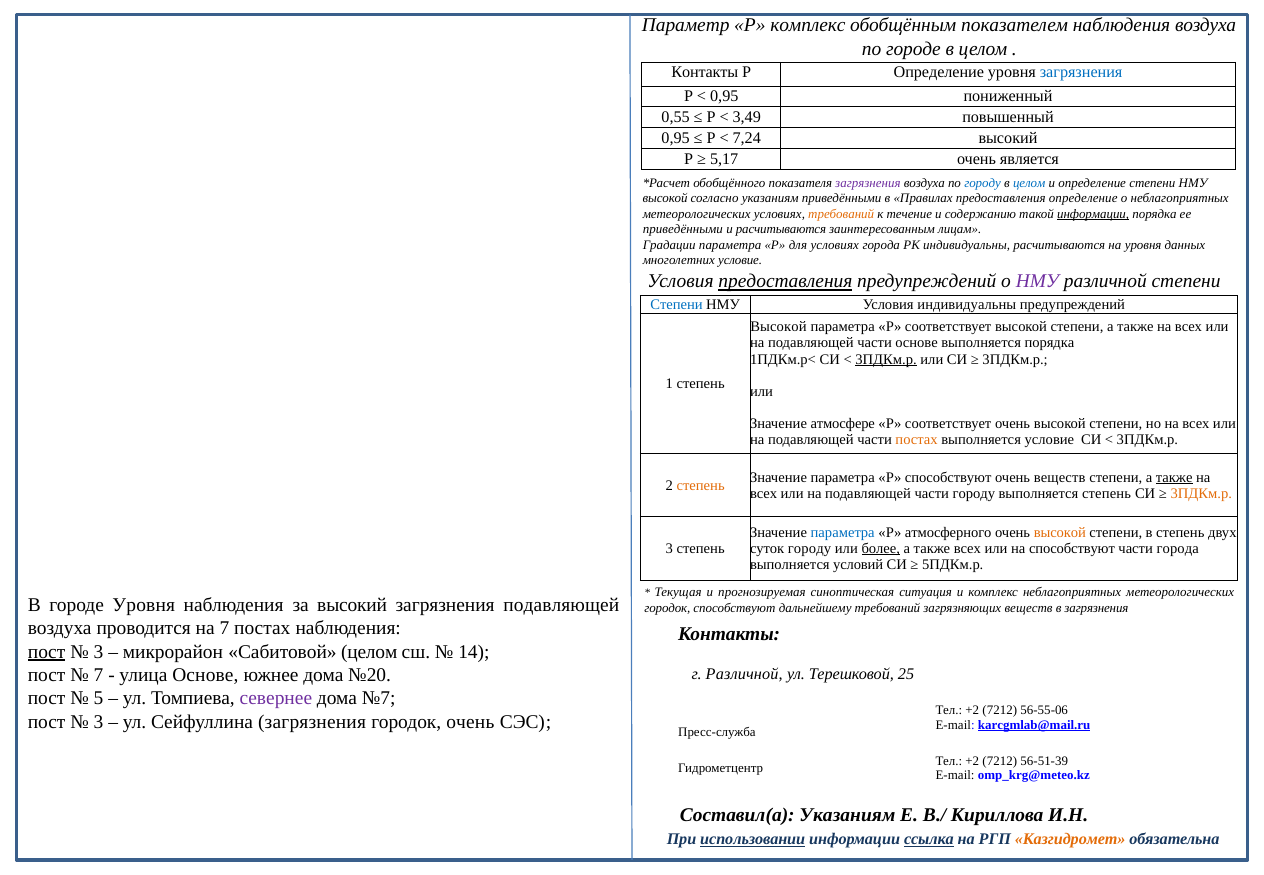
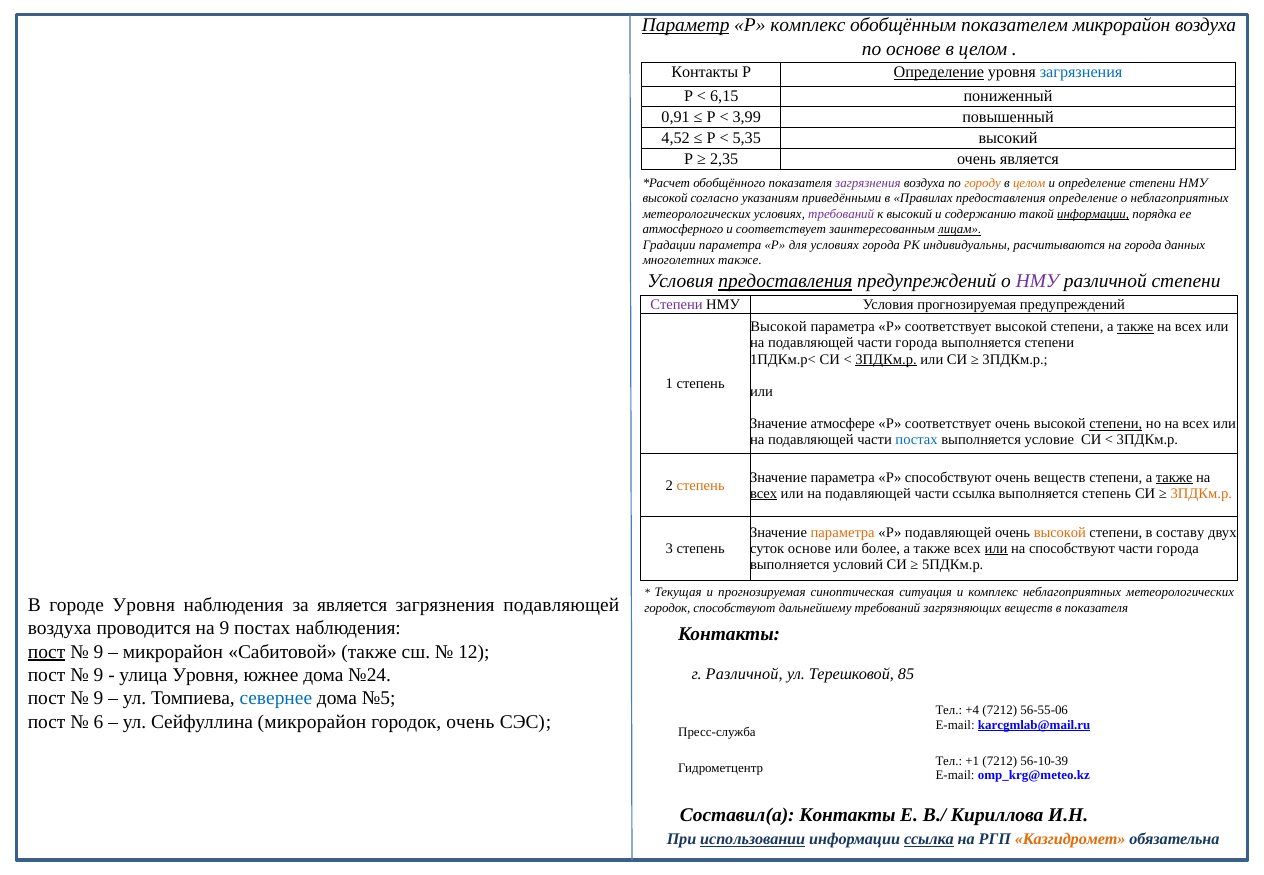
Параметр underline: none -> present
показателем наблюдения: наблюдения -> микрорайон
по городе: городе -> основе
Определение at (939, 72) underline: none -> present
0,95 at (724, 96): 0,95 -> 6,15
0,55: 0,55 -> 0,91
3,49: 3,49 -> 3,99
0,95 at (676, 138): 0,95 -> 4,52
7,24: 7,24 -> 5,35
5,17: 5,17 -> 2,35
городу at (983, 183) colour: blue -> orange
целом at (1029, 183) colour: blue -> orange
требований at (841, 214) colour: orange -> purple
к течение: течение -> высокий
приведёнными at (683, 230): приведёнными -> атмосферного
и расчитываются: расчитываются -> соответствует
лицам underline: none -> present
на уровня: уровня -> города
многолетних условие: условие -> также
Степени at (676, 305) colour: blue -> purple
Условия индивидуальны: индивидуальны -> прогнозируемая
также at (1135, 327) underline: none -> present
подавляющей части основе: основе -> города
выполняется порядка: порядка -> степени
степени at (1116, 424) underline: none -> present
постах at (917, 440) colour: orange -> blue
всех at (764, 493) underline: none -> present
части городу: городу -> ссылка
параметра at (843, 532) colour: blue -> orange
Р атмосферного: атмосферного -> подавляющей
в степень: степень -> составу
суток городу: городу -> основе
более underline: present -> none
или at (996, 549) underline: none -> present
за высокий: высокий -> является
в загрязнения: загрязнения -> показателя
на 7: 7 -> 9
3 at (99, 652): 3 -> 9
Сабитовой целом: целом -> также
14: 14 -> 12
7 at (99, 675): 7 -> 9
улица Основе: Основе -> Уровня
№20: №20 -> №24
25: 25 -> 85
5 at (99, 698): 5 -> 9
севернее colour: purple -> blue
№7: №7 -> №5
+2 at (972, 711): +2 -> +4
3 at (99, 722): 3 -> 6
Сейфуллина загрязнения: загрязнения -> микрорайон
+2 at (972, 761): +2 -> +1
56-51-39: 56-51-39 -> 56-10-39
Составил(а Указаниям: Указаниям -> Контакты
